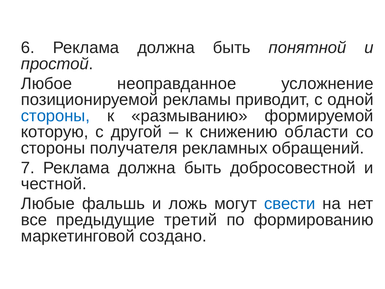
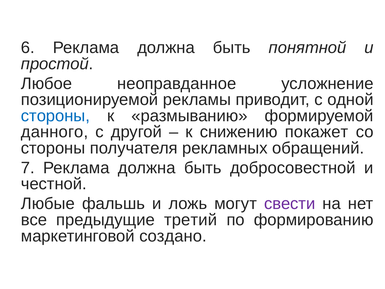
которую: которую -> данного
области: области -> покажет
свести colour: blue -> purple
